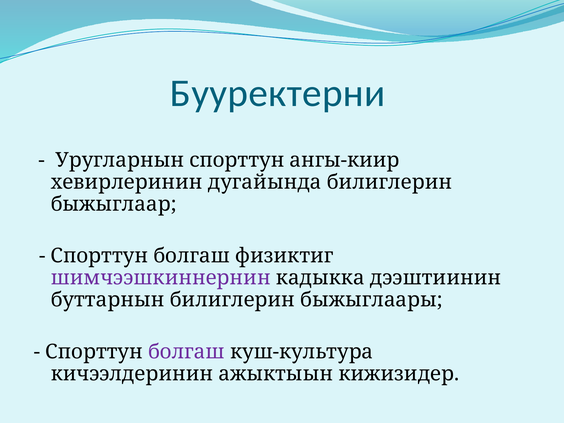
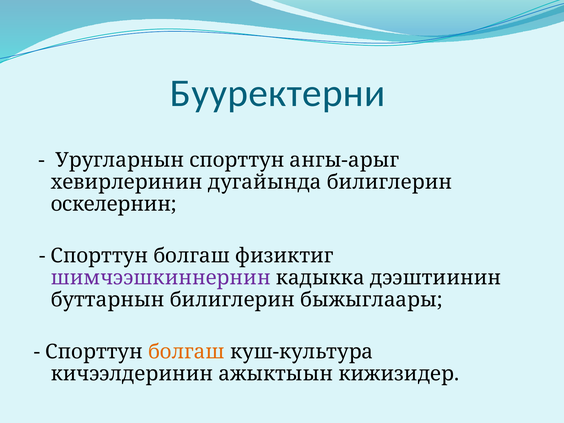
ангы-киир: ангы-киир -> ангы-арыг
быжыглаар: быжыглаар -> оскелернин
болгаш at (186, 352) colour: purple -> orange
